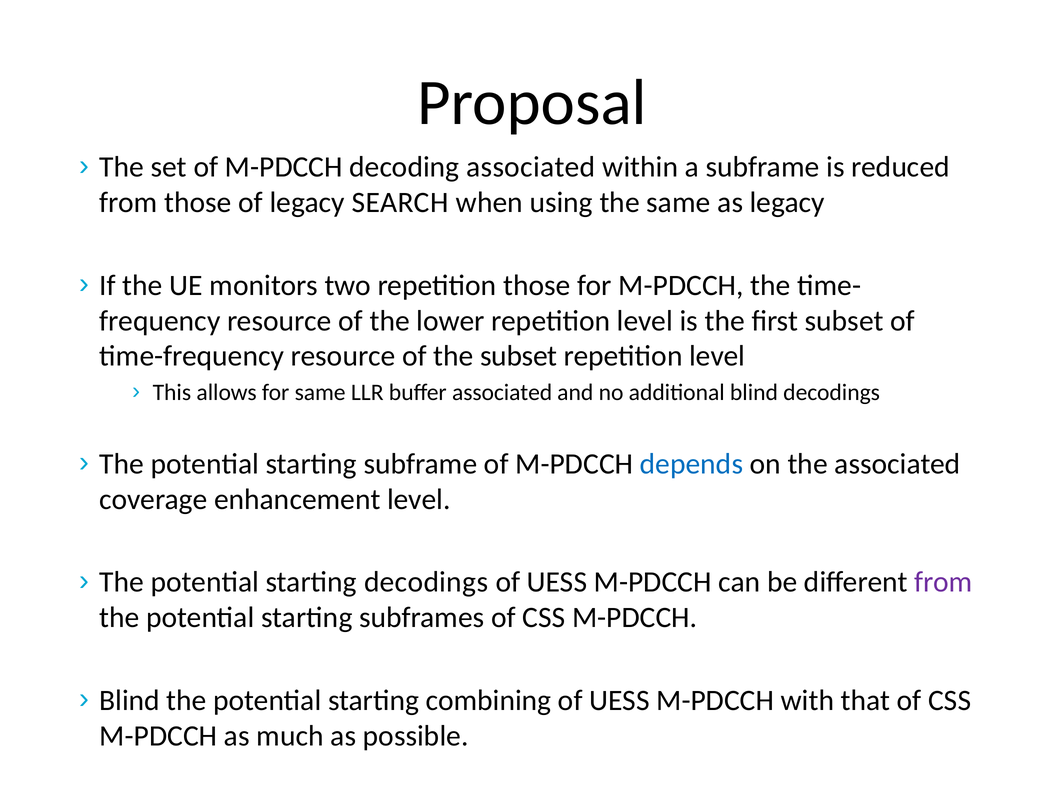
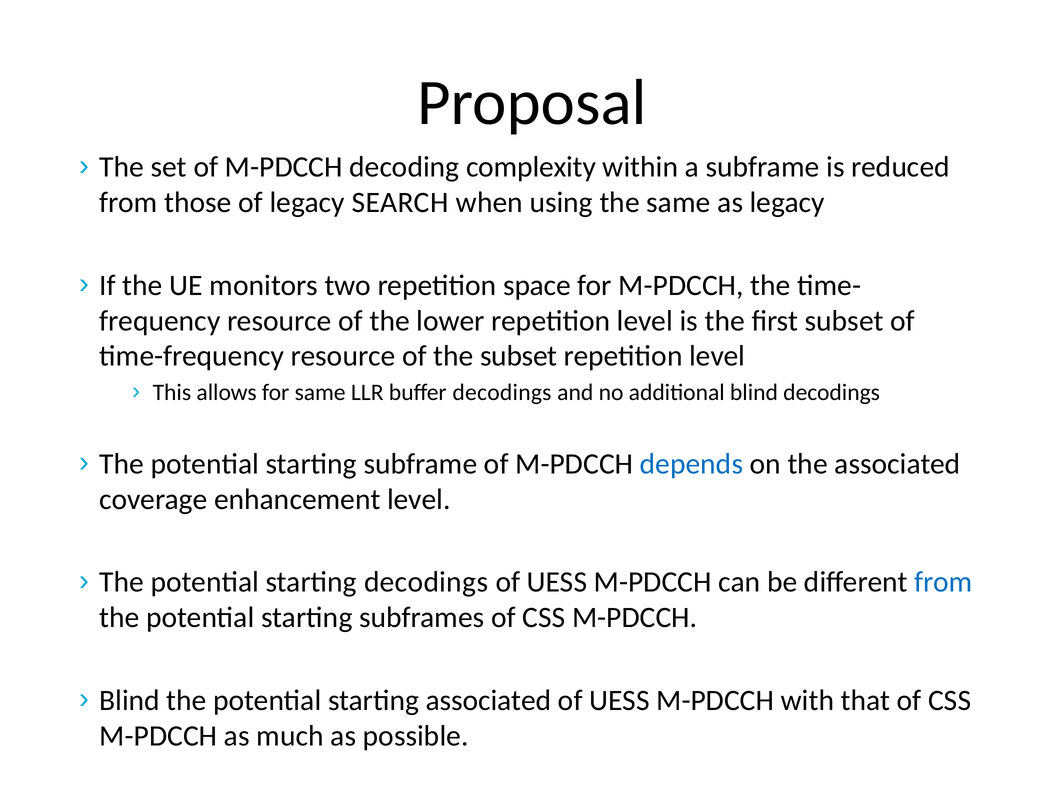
decoding associated: associated -> complexity
repetition those: those -> space
buffer associated: associated -> decodings
from at (943, 582) colour: purple -> blue
starting combining: combining -> associated
